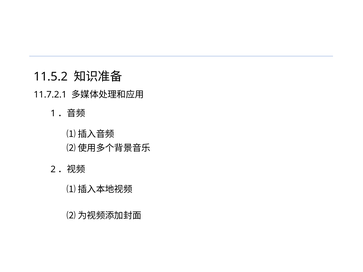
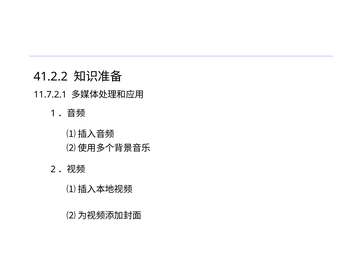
11.5.2: 11.5.2 -> 41.2.2
